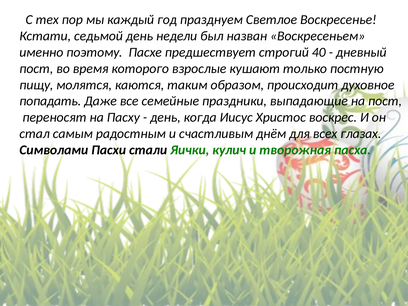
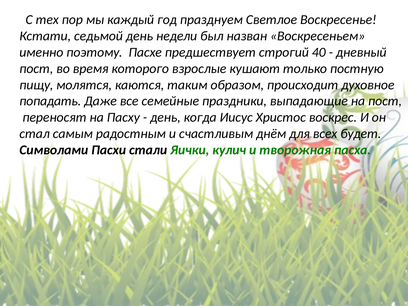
глазах: глазах -> будет
